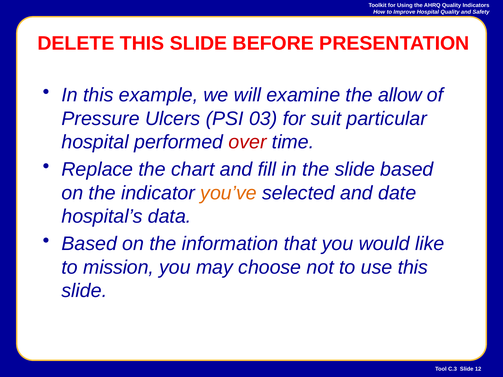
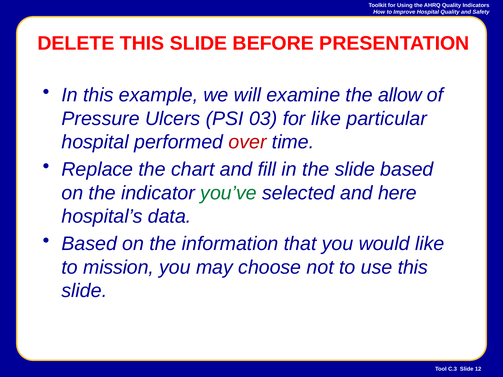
for suit: suit -> like
you’ve colour: orange -> green
date: date -> here
